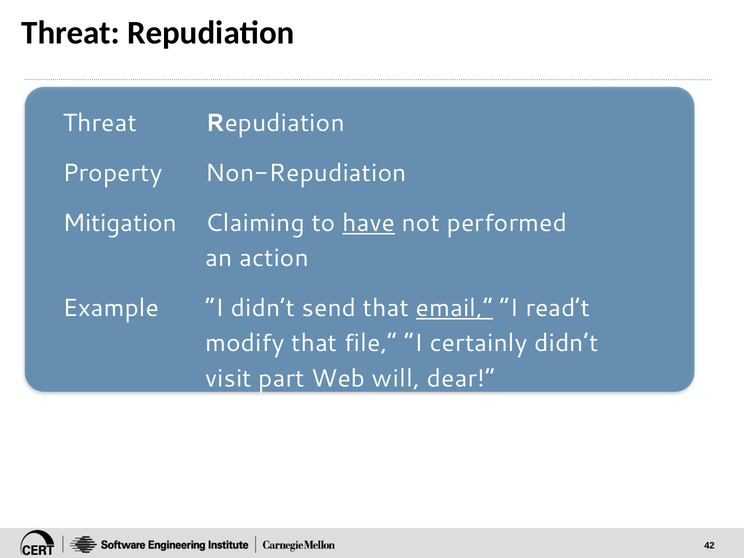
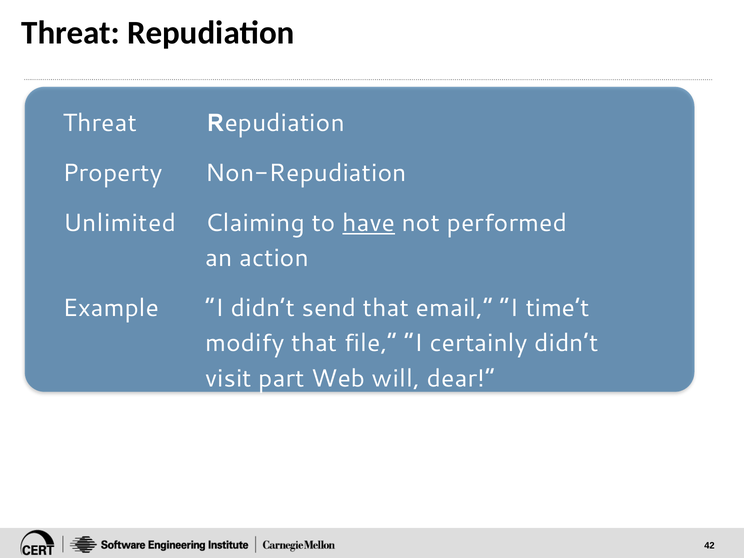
Mitigation: Mitigation -> Unlimited
email underline: present -> none
read’t: read’t -> time’t
